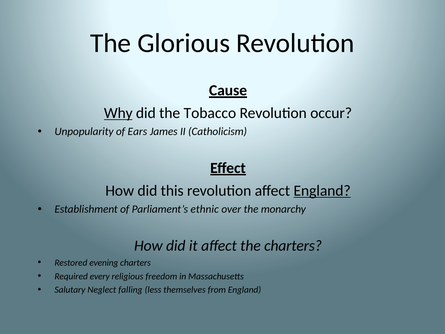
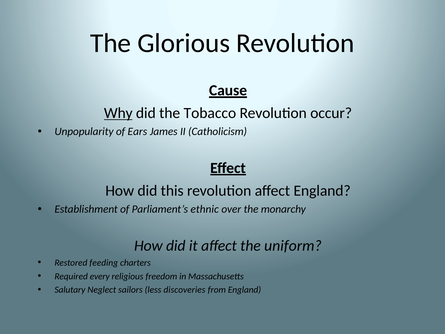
England at (322, 191) underline: present -> none
the charters: charters -> uniform
evening: evening -> feeding
falling: falling -> sailors
themselves: themselves -> discoveries
